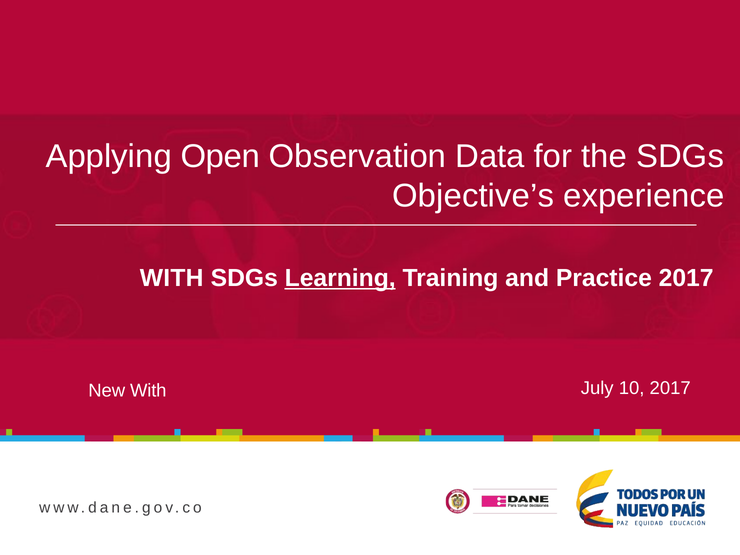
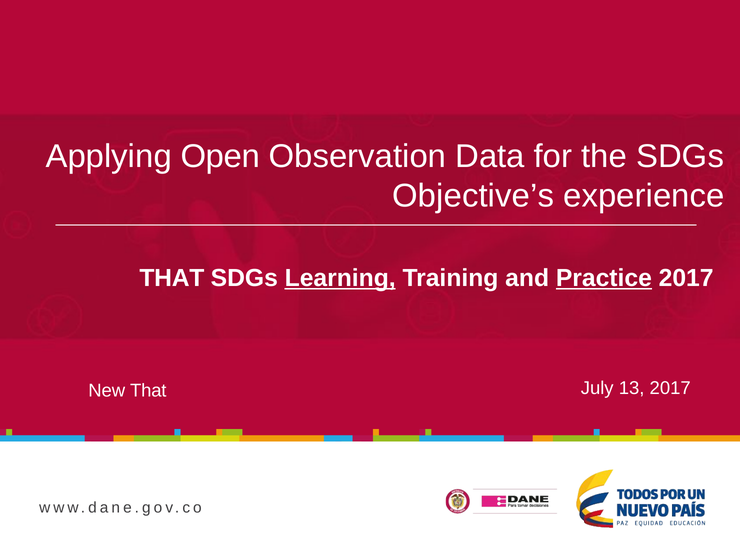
WITH at (172, 278): WITH -> THAT
Practice underline: none -> present
10: 10 -> 13
New With: With -> That
